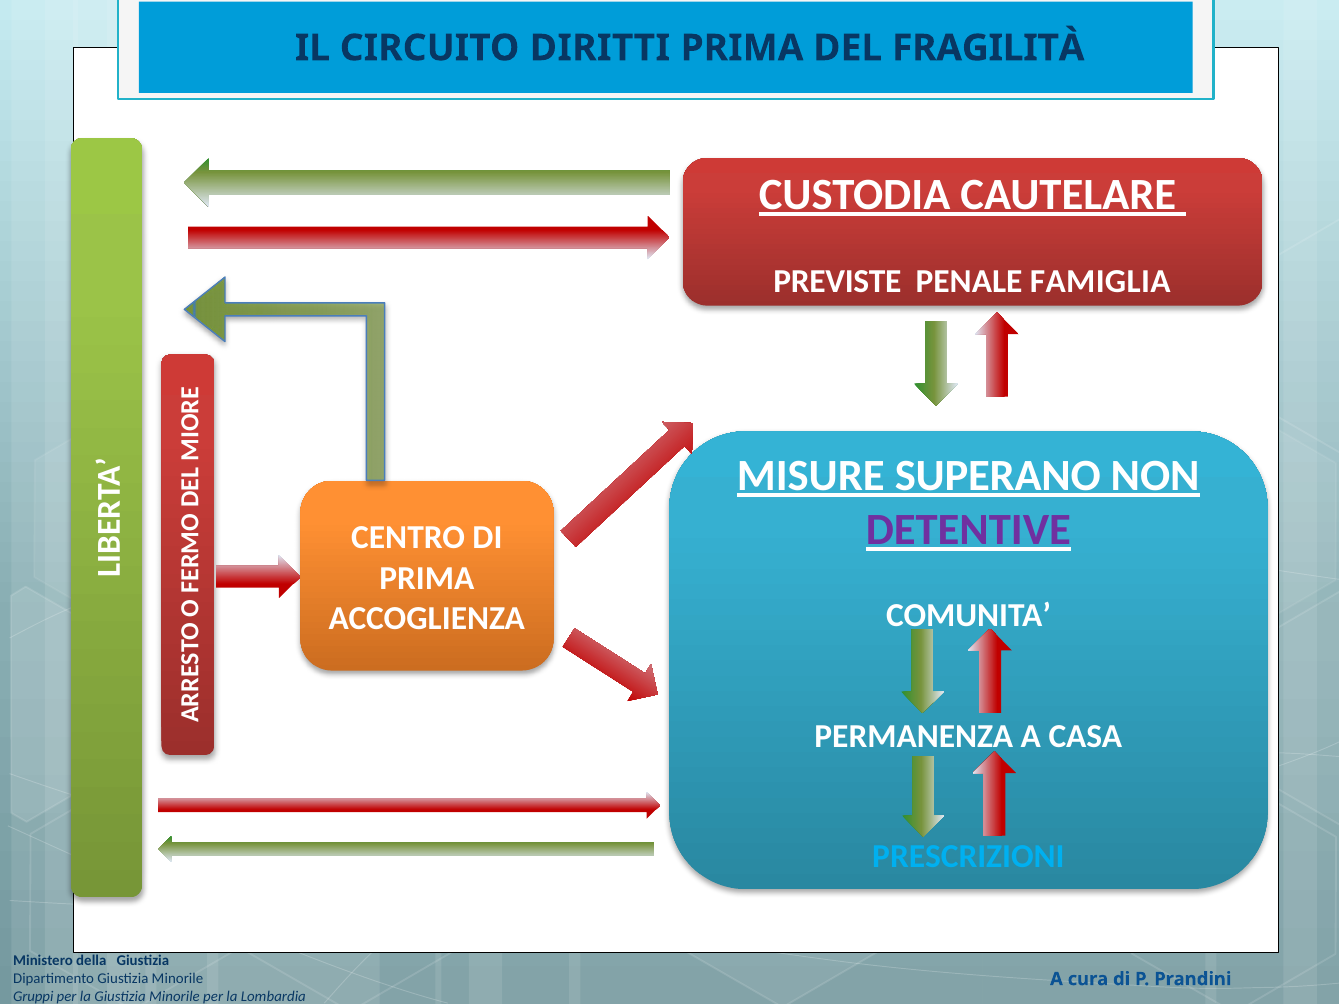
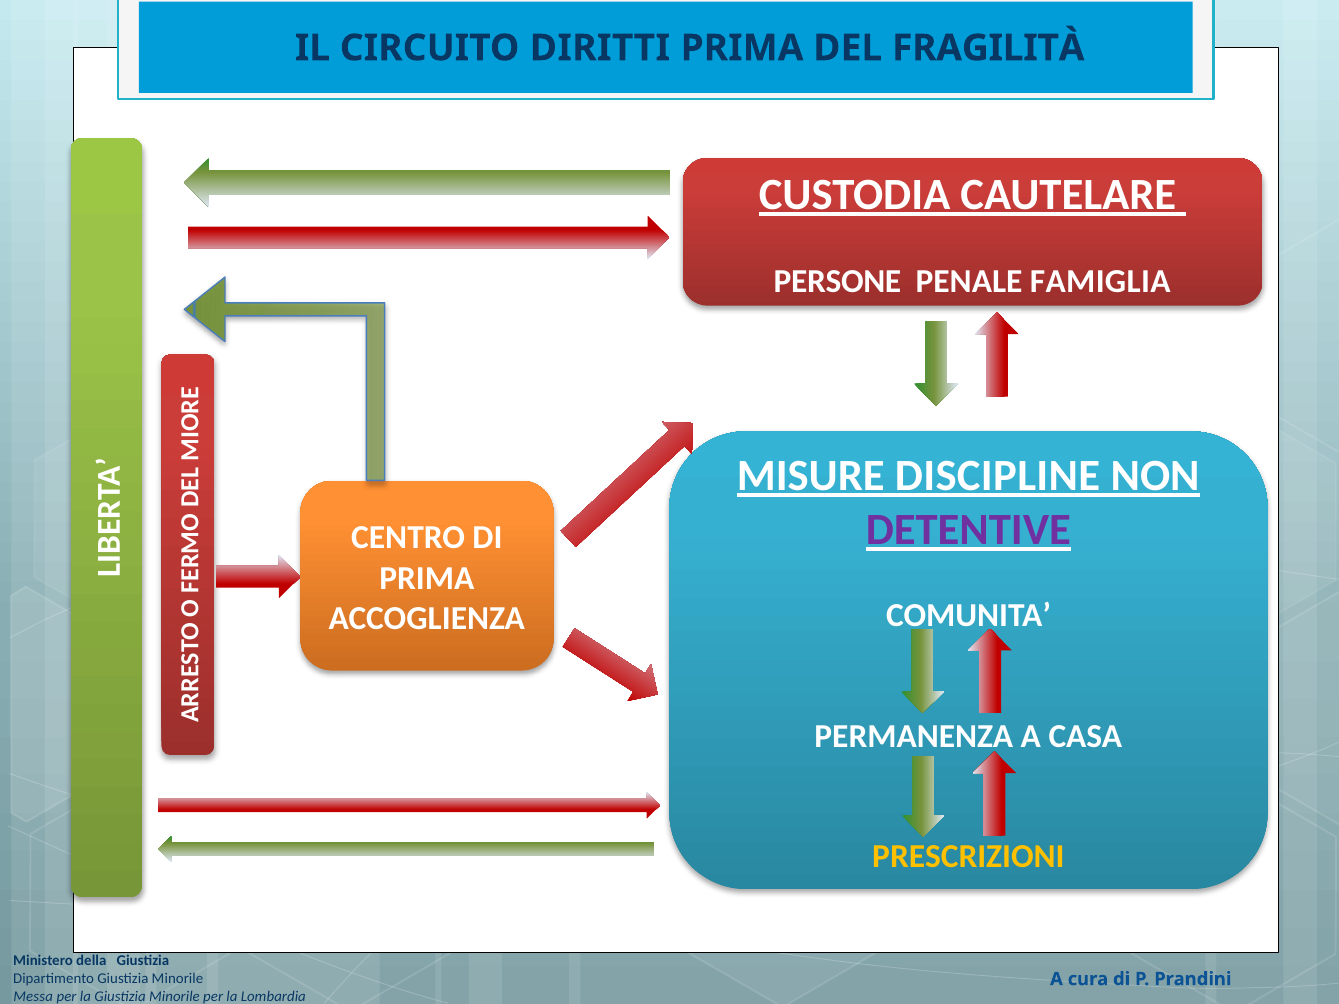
PREVISTE: PREVISTE -> PERSONE
SUPERANO: SUPERANO -> DISCIPLINE
PRESCRIZIONI colour: light blue -> yellow
Gruppi: Gruppi -> Messa
